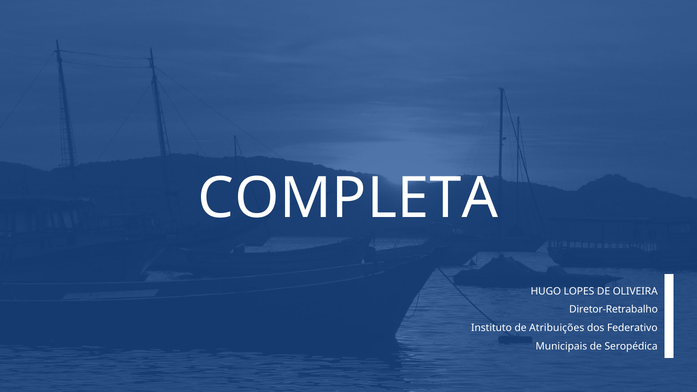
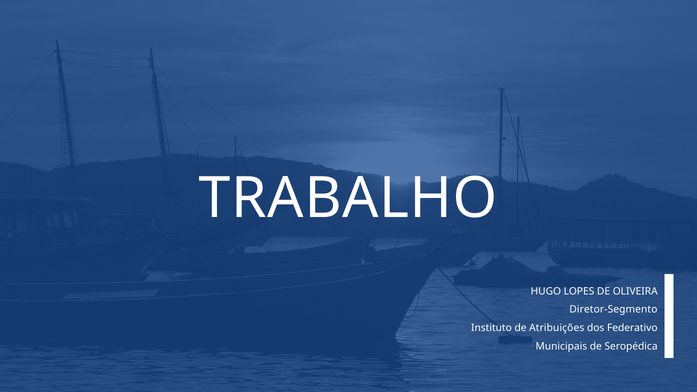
COMPLETA: COMPLETA -> TRABALHO
Diretor-Retrabalho: Diretor-Retrabalho -> Diretor-Segmento
